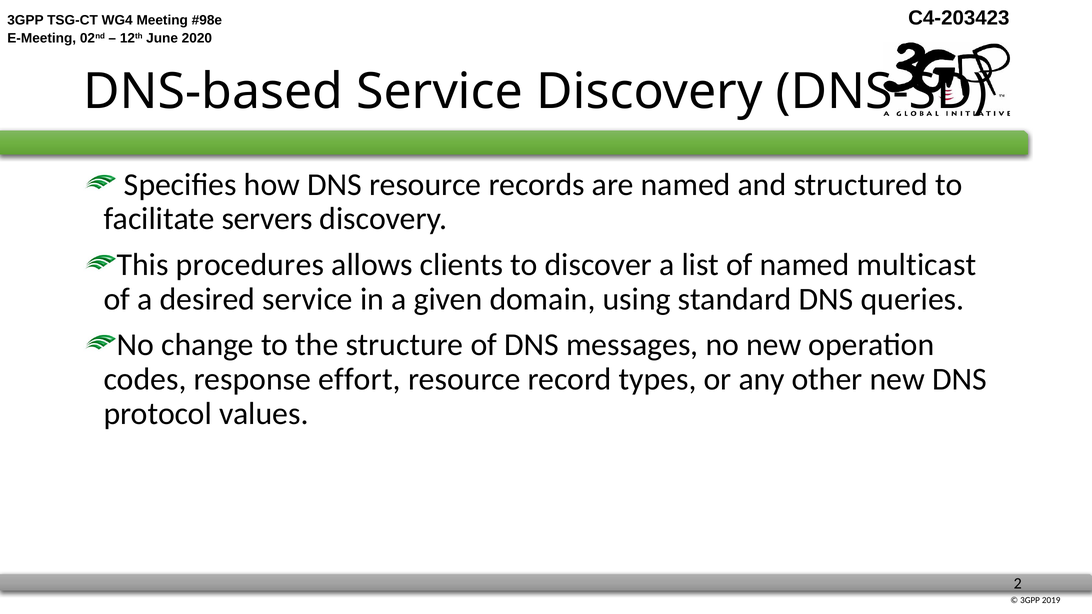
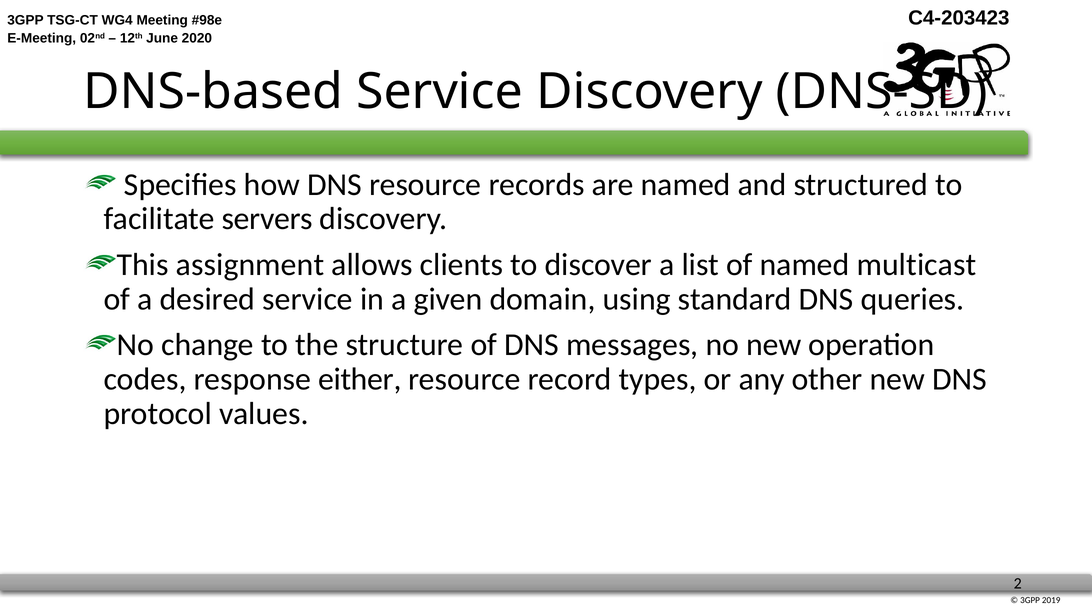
procedures: procedures -> assignment
effort: effort -> either
